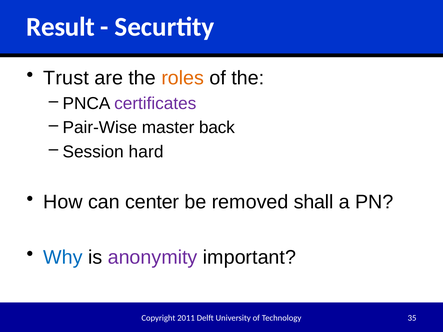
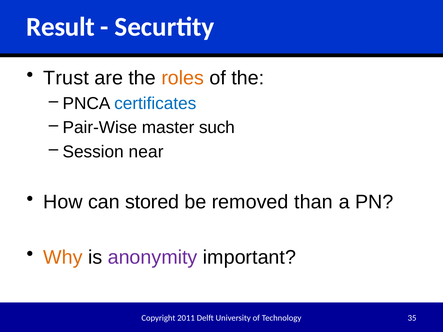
certificates colour: purple -> blue
back: back -> such
hard: hard -> near
center: center -> stored
shall: shall -> than
Why colour: blue -> orange
